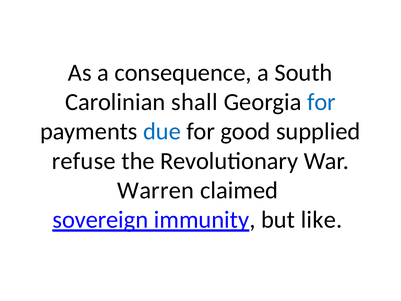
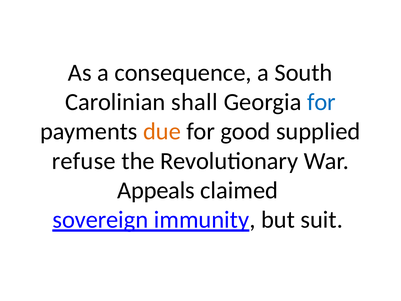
due colour: blue -> orange
Warren: Warren -> Appeals
like: like -> suit
